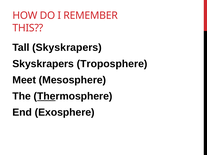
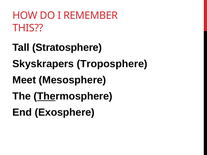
Tall Skyskrapers: Skyskrapers -> Stratosphere
